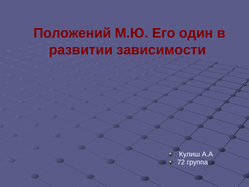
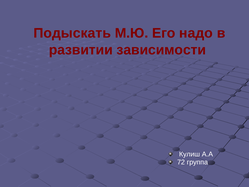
Положений: Положений -> Подыскать
один: один -> надо
